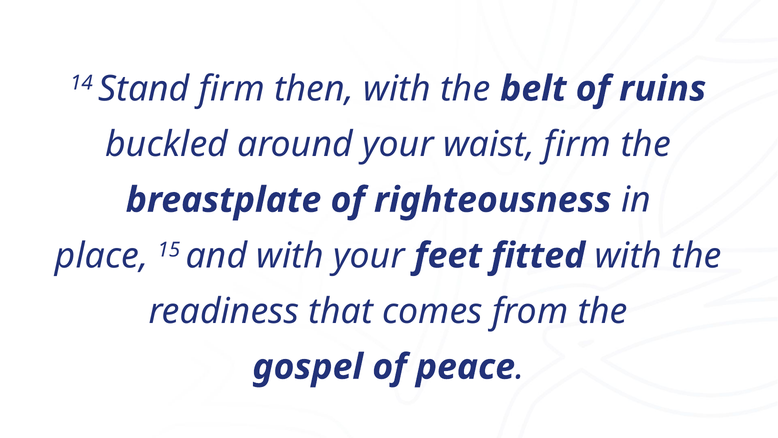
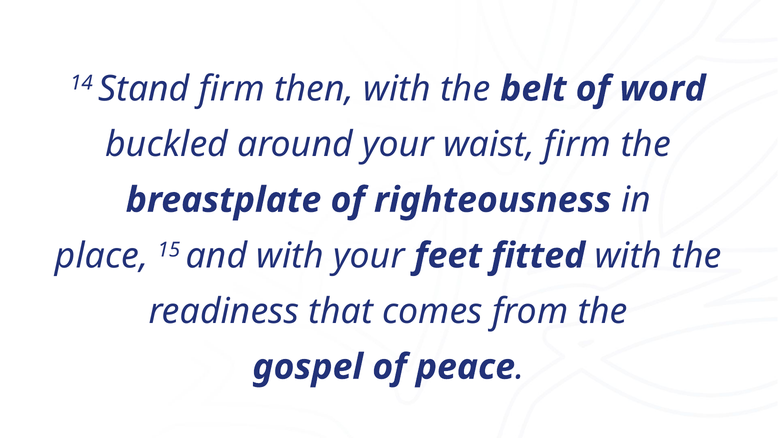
ruins: ruins -> word
